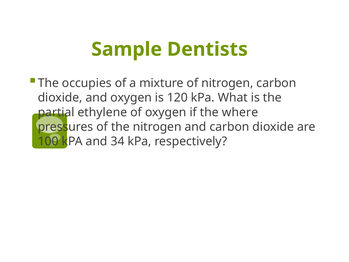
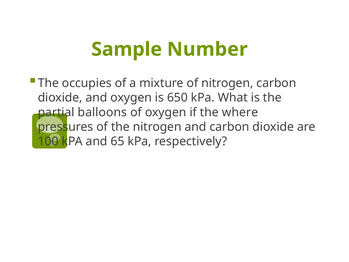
Dentists: Dentists -> Number
120: 120 -> 650
ethylene: ethylene -> balloons
34: 34 -> 65
